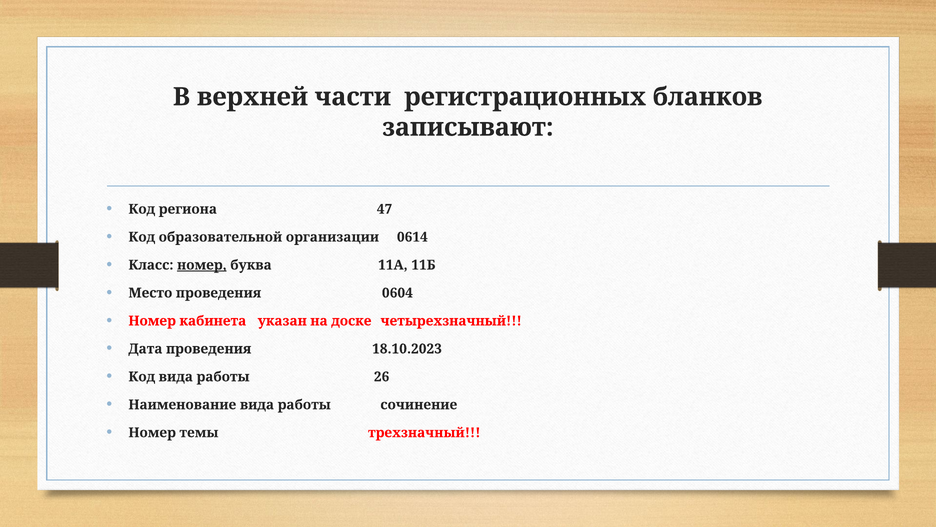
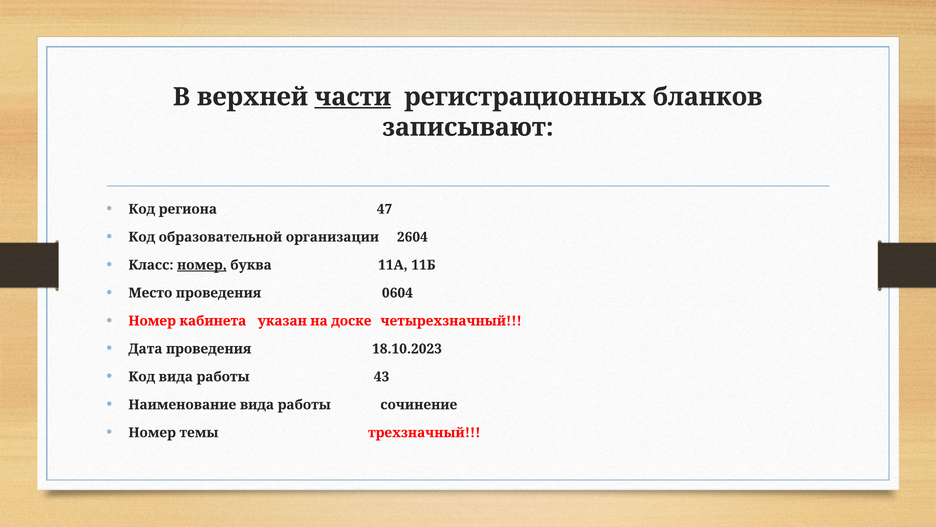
части underline: none -> present
0614: 0614 -> 2604
26: 26 -> 43
